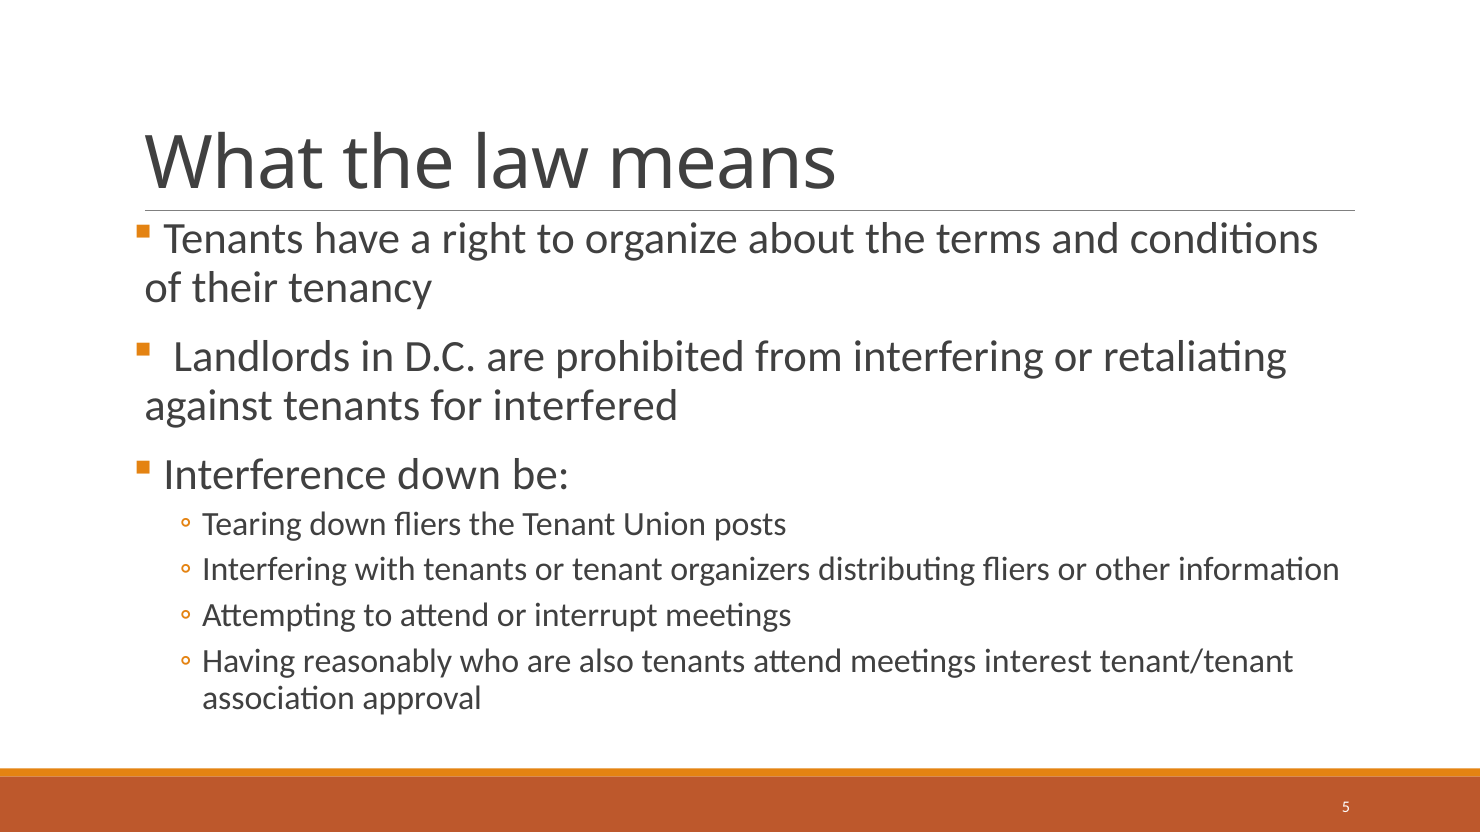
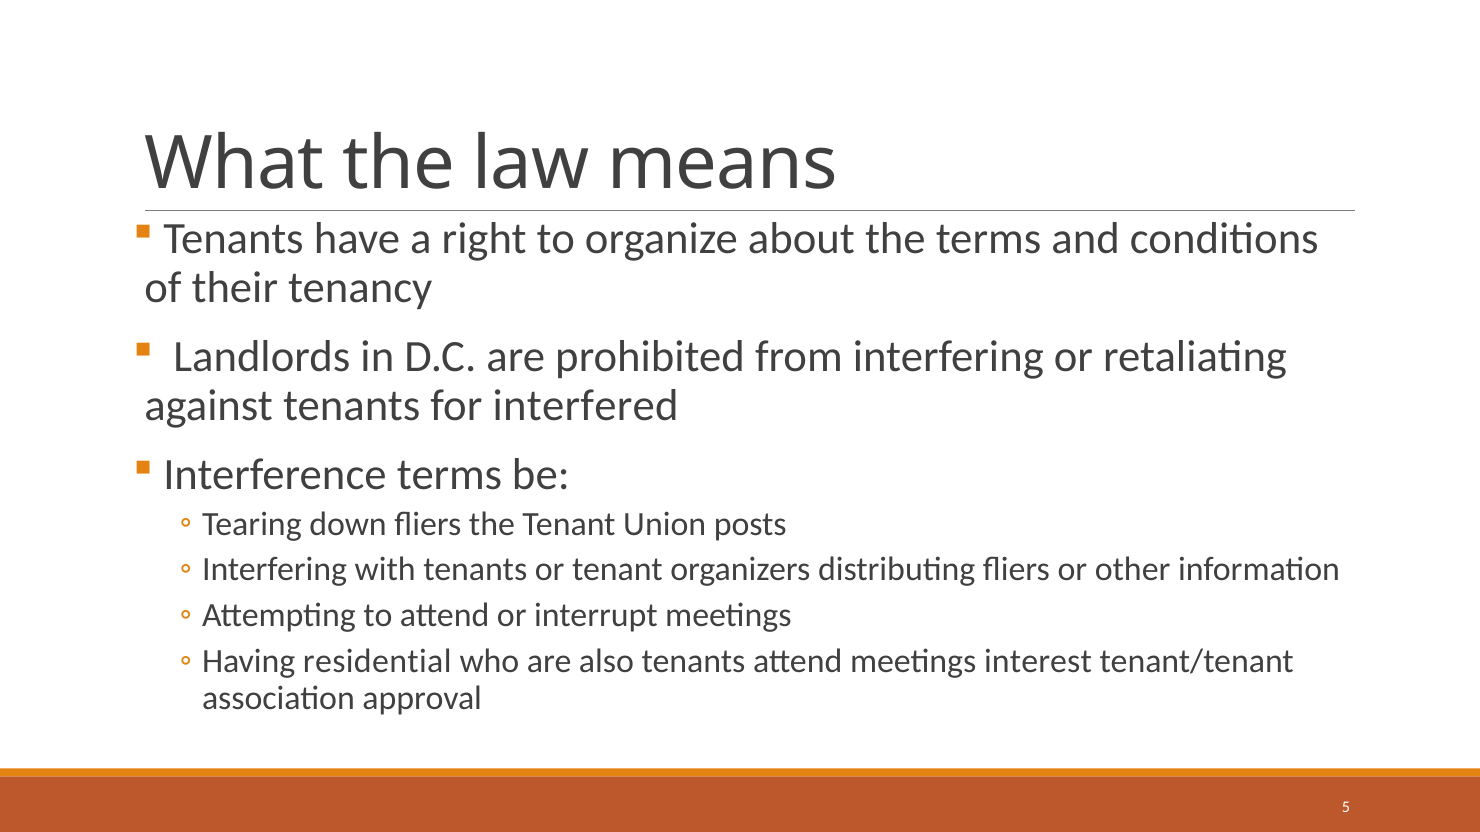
Interference down: down -> terms
reasonably: reasonably -> residential
